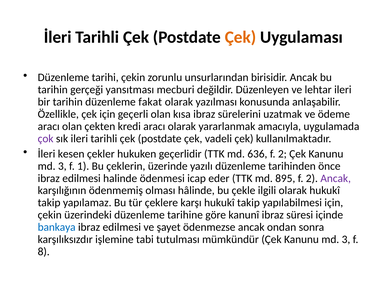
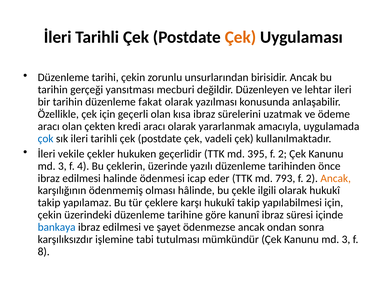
çok colour: purple -> blue
kesen: kesen -> vekile
636: 636 -> 395
1: 1 -> 4
895: 895 -> 793
Ancak at (336, 178) colour: purple -> orange
